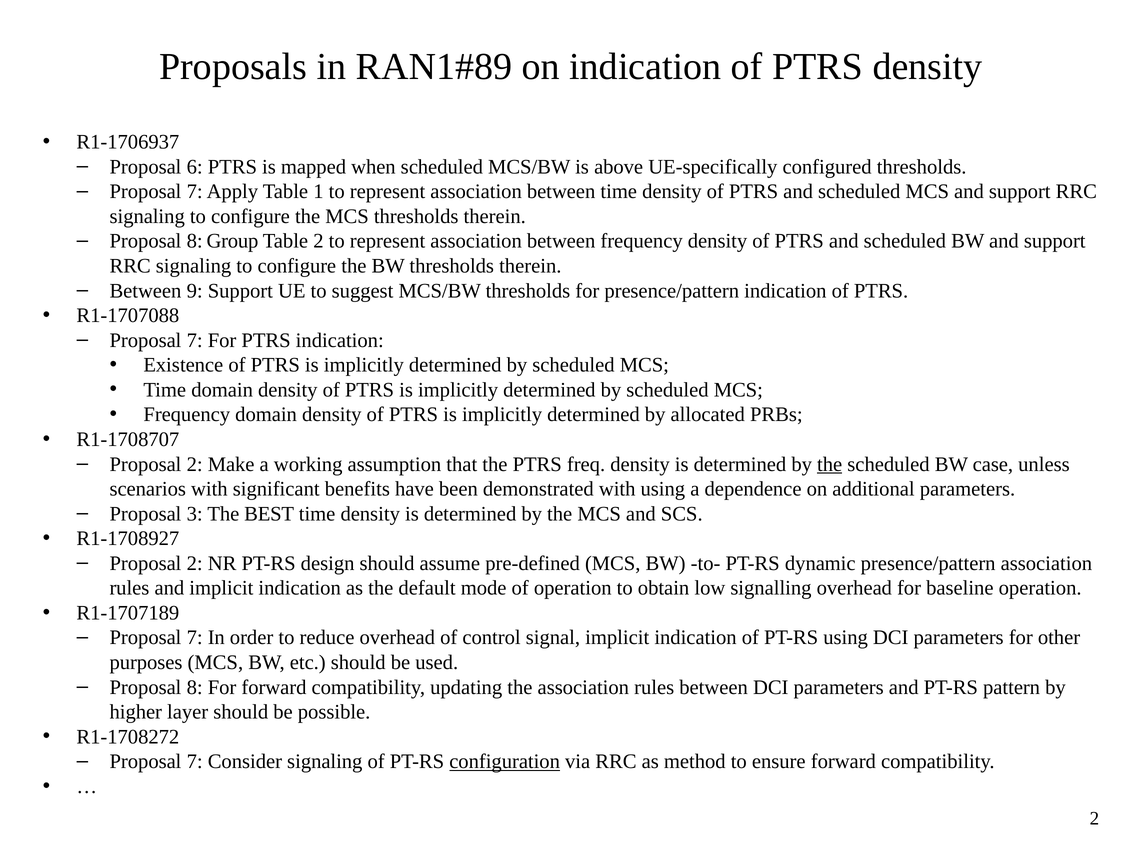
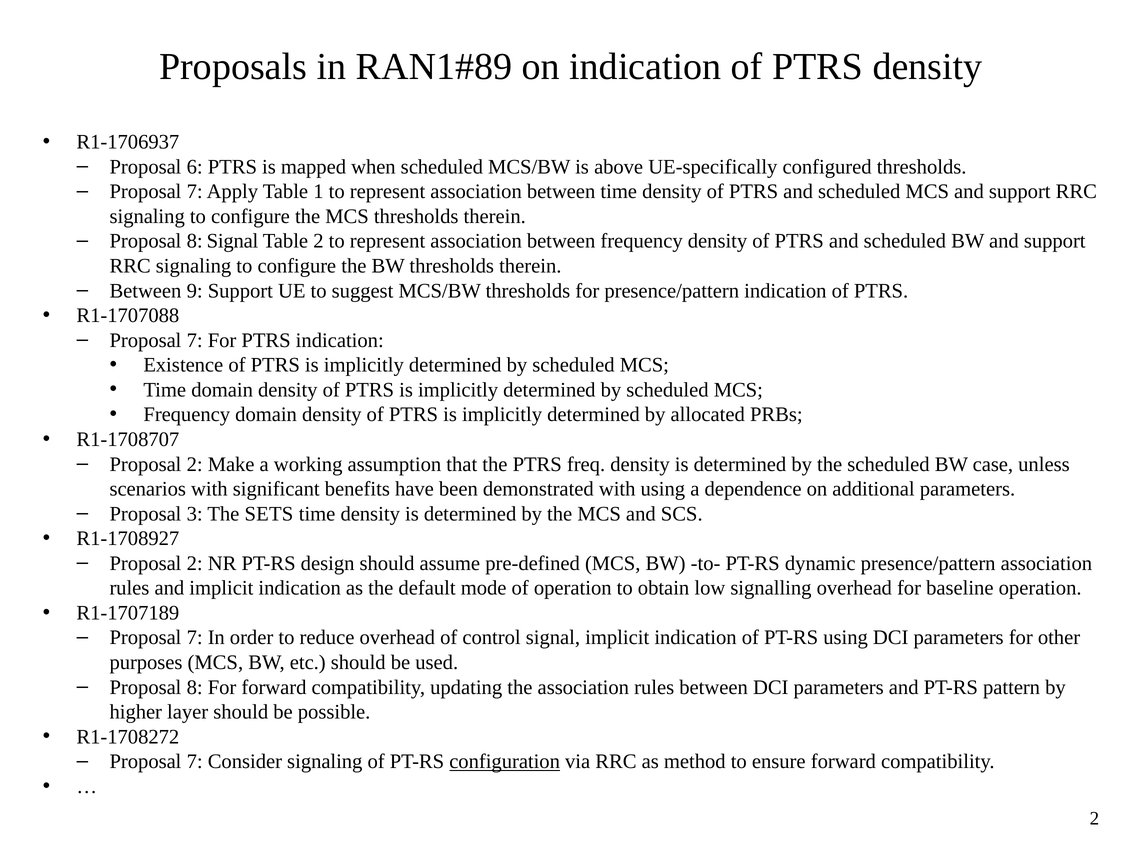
8 Group: Group -> Signal
the at (830, 464) underline: present -> none
BEST: BEST -> SETS
